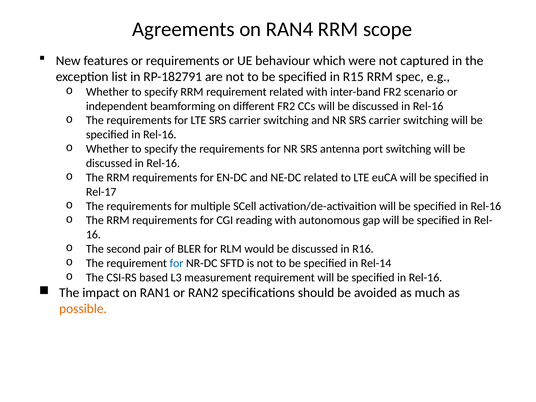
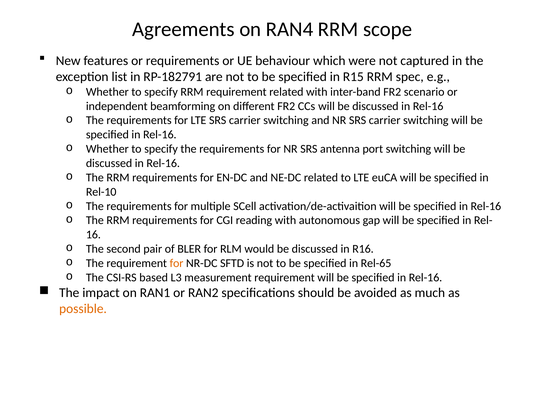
Rel-17: Rel-17 -> Rel-10
for at (177, 263) colour: blue -> orange
Rel-14: Rel-14 -> Rel-65
